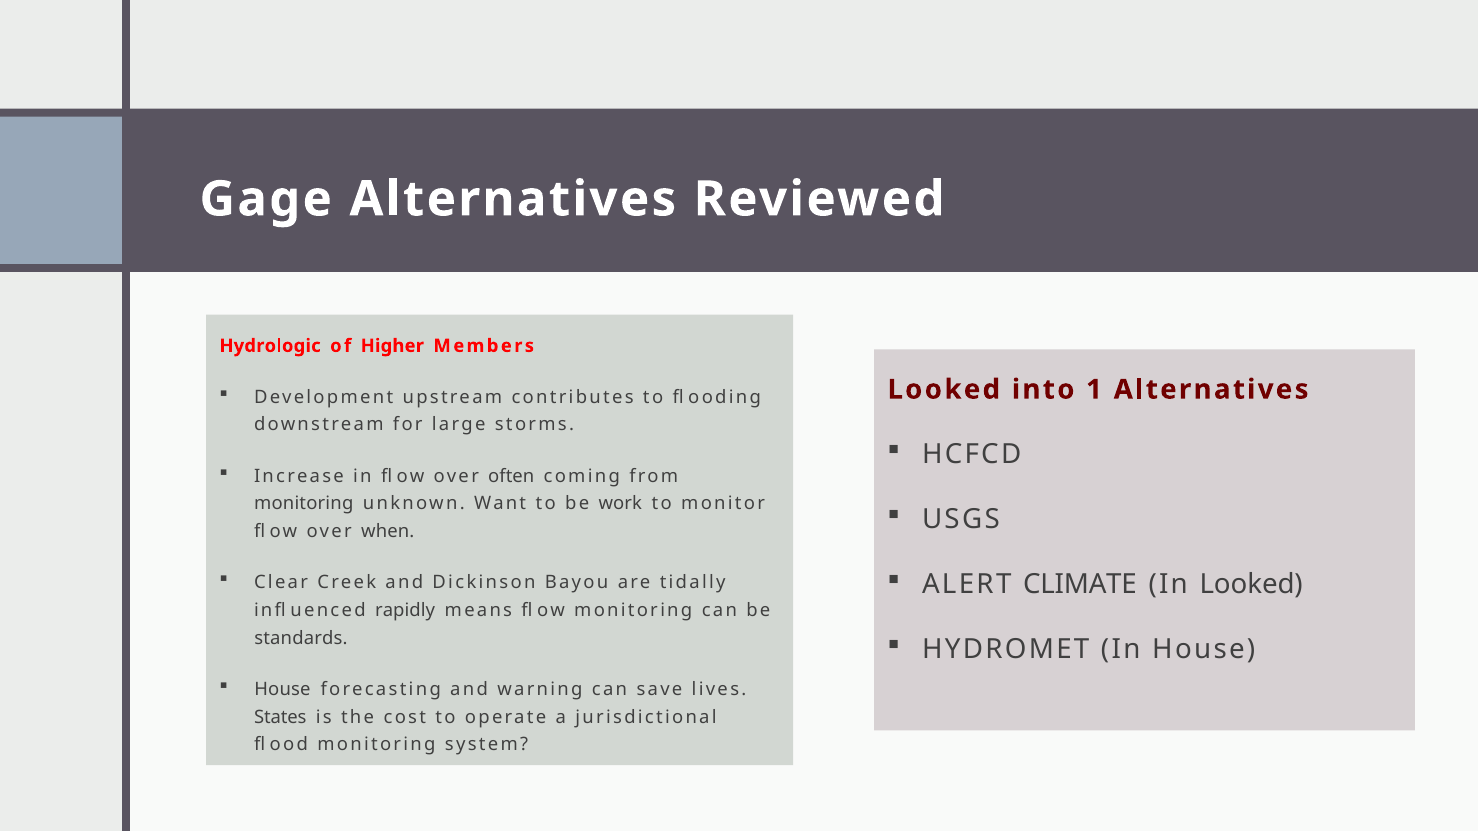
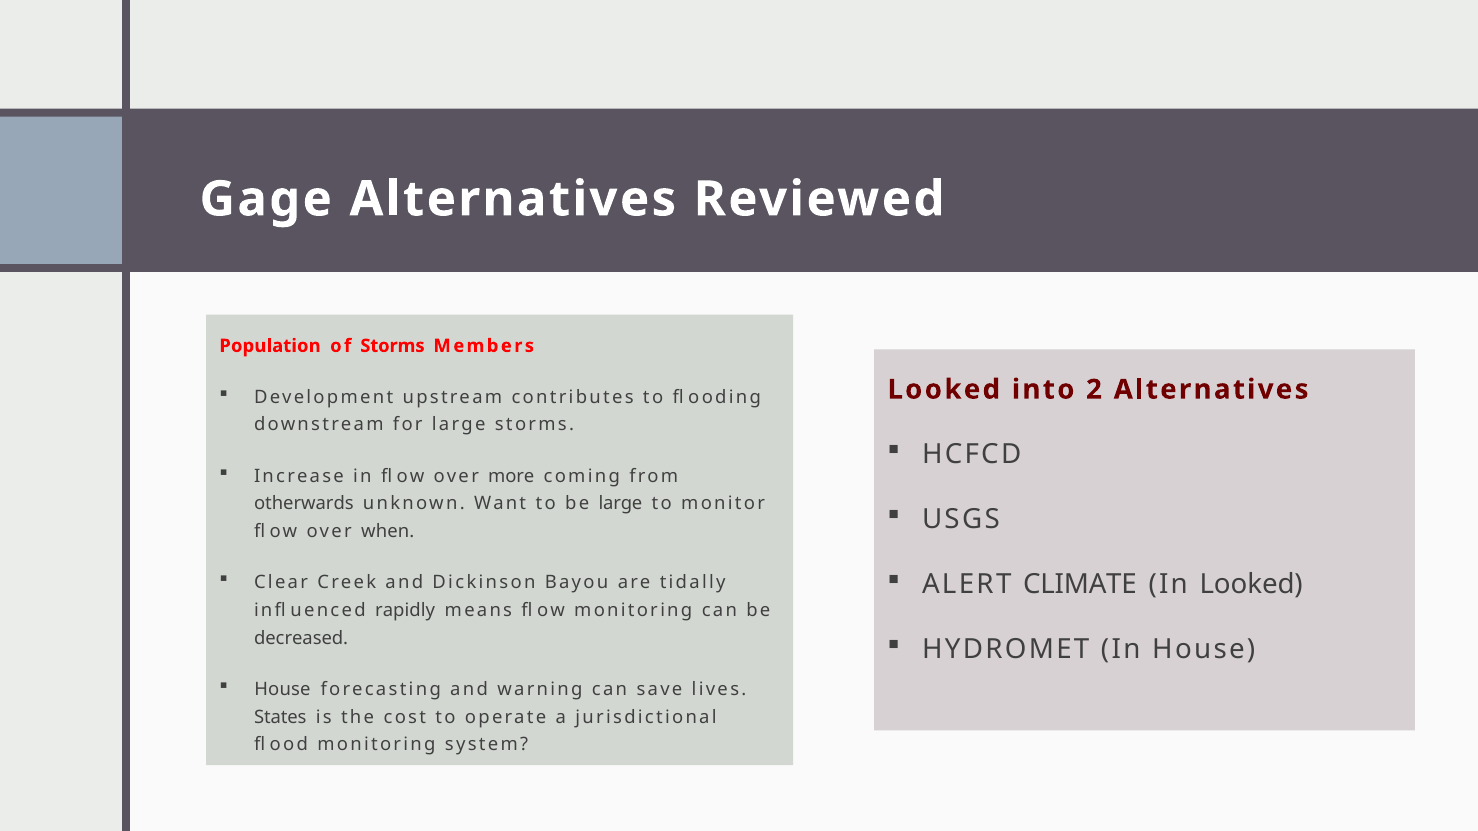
Hydrologic: Hydrologic -> Population
of Higher: Higher -> Storms
1: 1 -> 2
often: often -> more
monitoring at (304, 504): monitoring -> otherwards
be work: work -> large
standards: standards -> decreased
